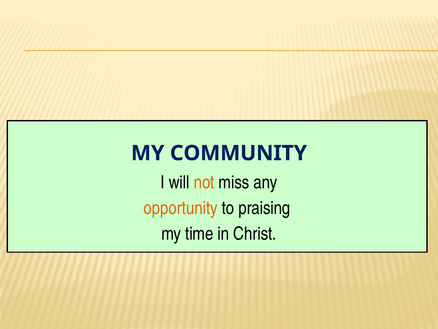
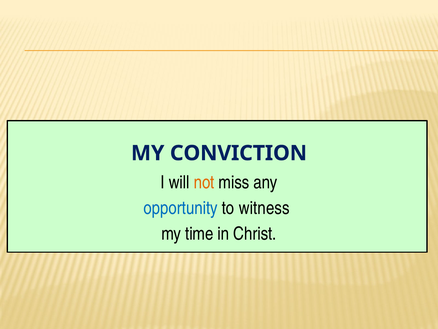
COMMUNITY: COMMUNITY -> CONVICTION
opportunity colour: orange -> blue
praising: praising -> witness
